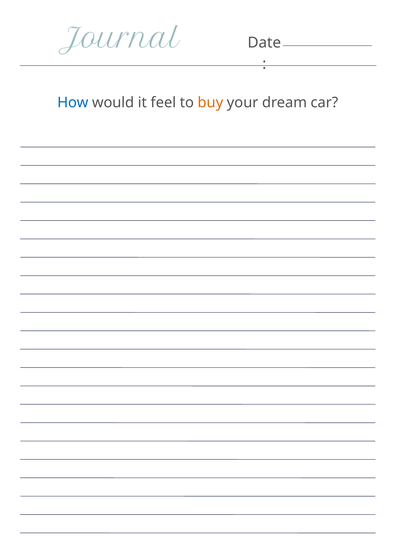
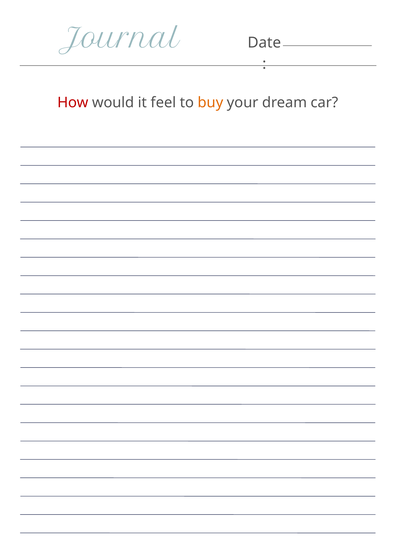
How colour: blue -> red
